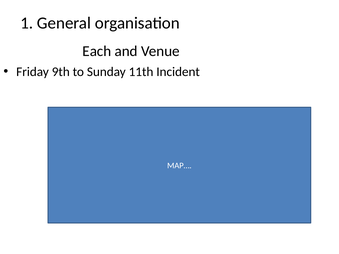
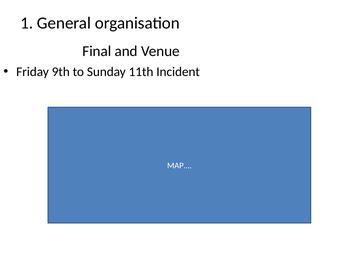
Each: Each -> Final
